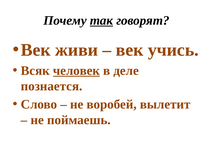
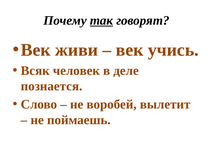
человек underline: present -> none
